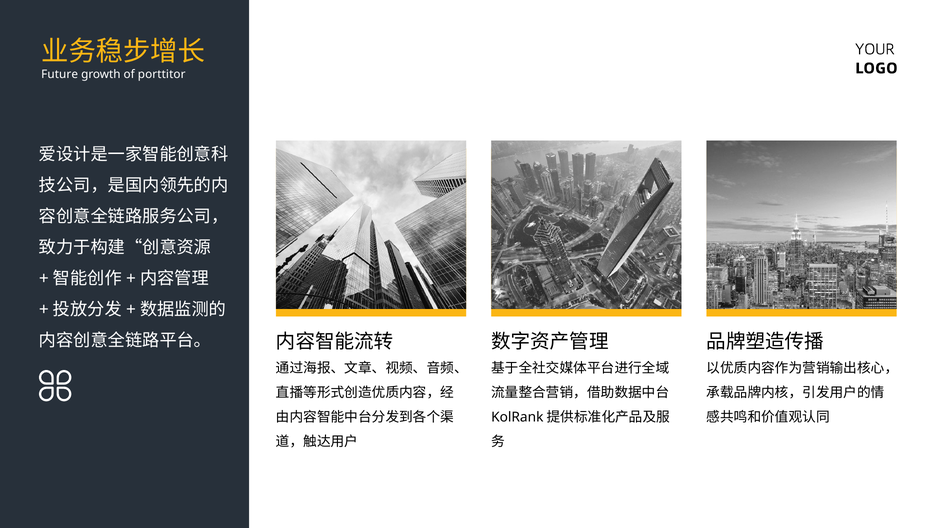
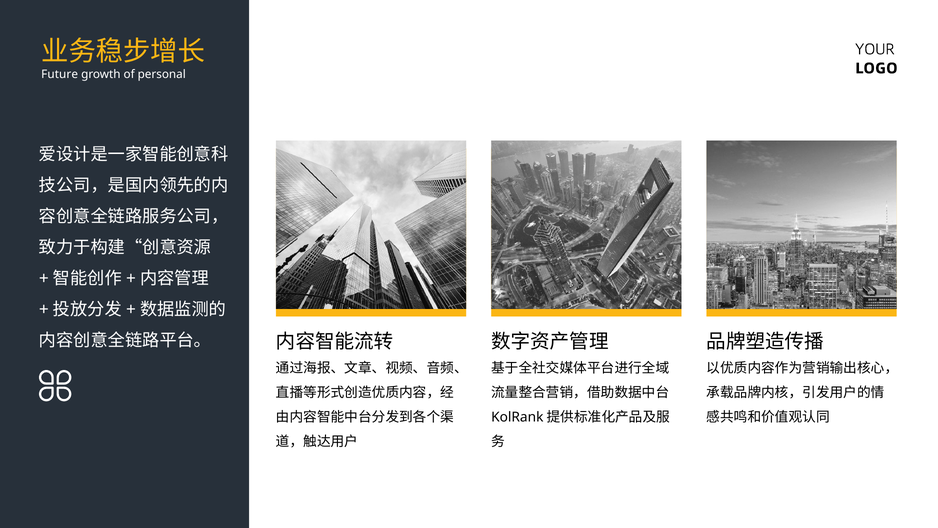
porttitor: porttitor -> personal
